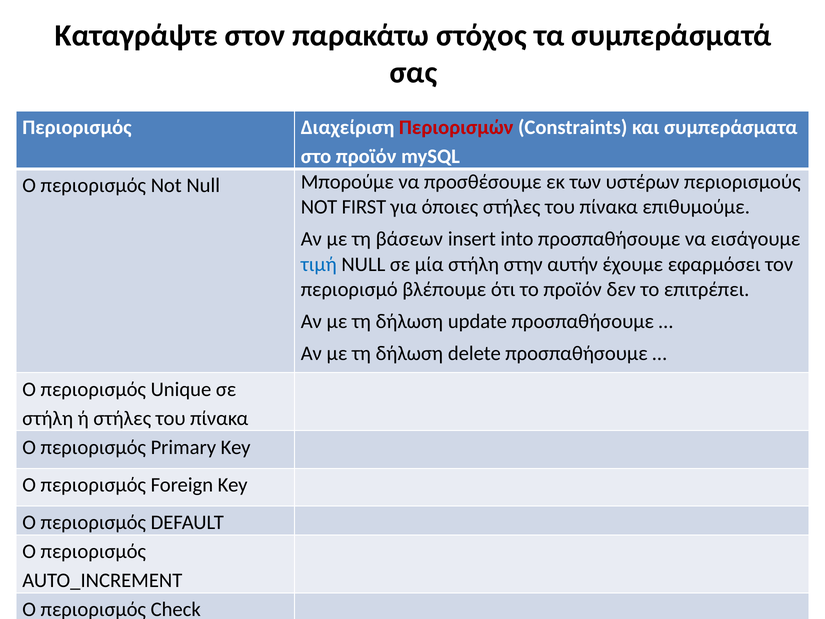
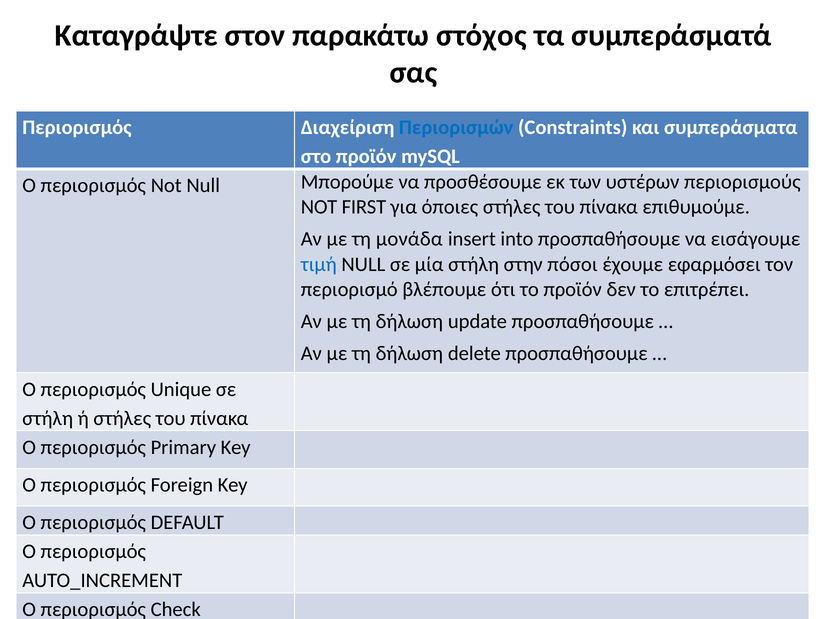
Περιορισμών colour: red -> blue
βάσεων: βάσεων -> μονάδα
αυτήν: αυτήν -> πόσοι
